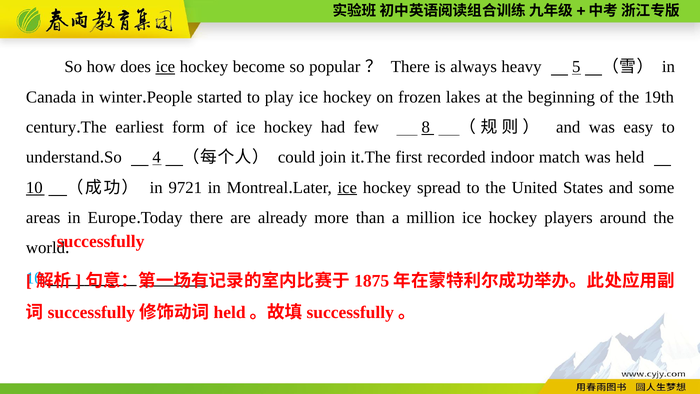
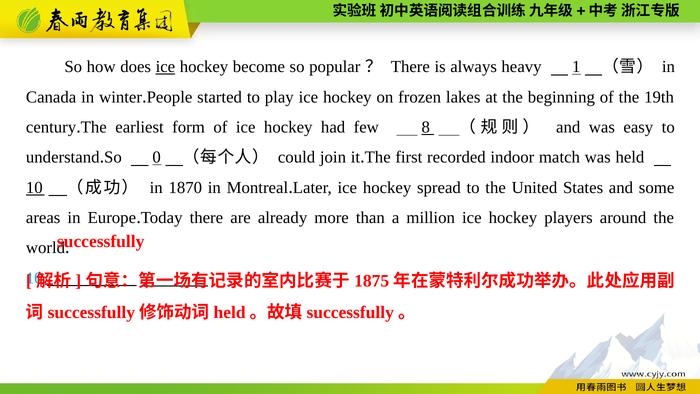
5: 5 -> 1
4: 4 -> 0
9721: 9721 -> 1870
ice at (347, 187) underline: present -> none
